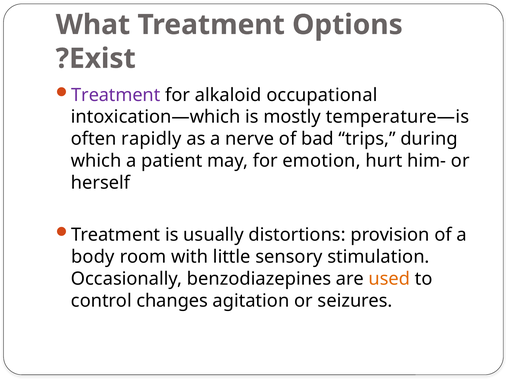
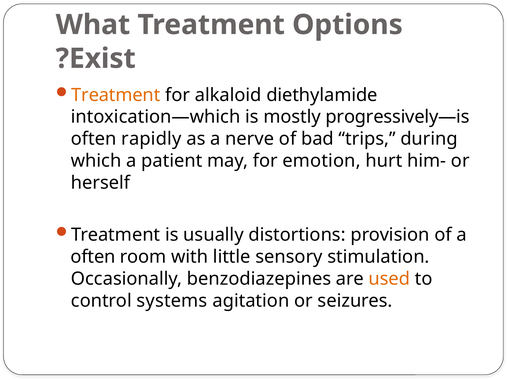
Treatment at (116, 95) colour: purple -> orange
occupational: occupational -> diethylamide
temperature—is: temperature—is -> progressively—is
body at (93, 257): body -> often
changes: changes -> systems
